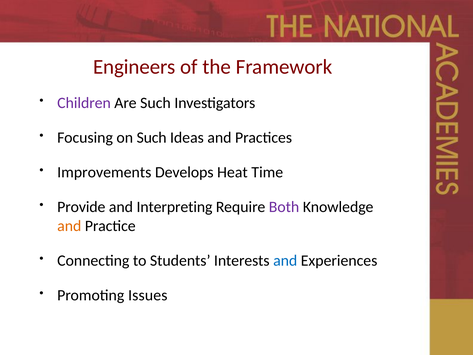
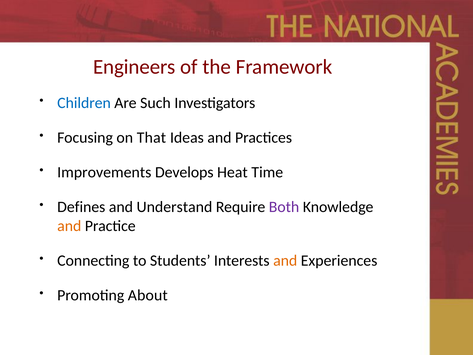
Children colour: purple -> blue
on Such: Such -> That
Provide: Provide -> Defines
Interpreting: Interpreting -> Understand
and at (285, 261) colour: blue -> orange
Issues: Issues -> About
